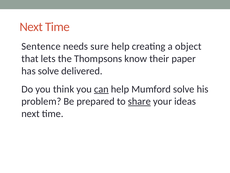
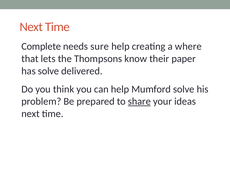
Sentence: Sentence -> Complete
object: object -> where
can underline: present -> none
